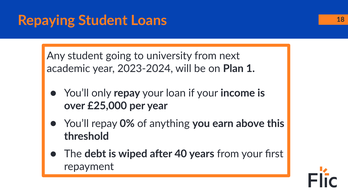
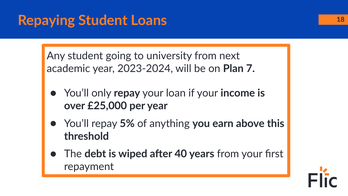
1: 1 -> 7
0%: 0% -> 5%
